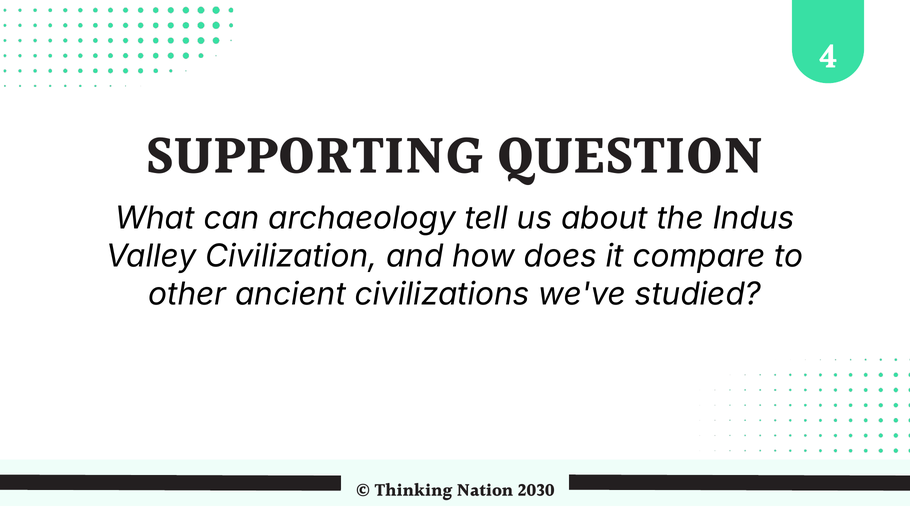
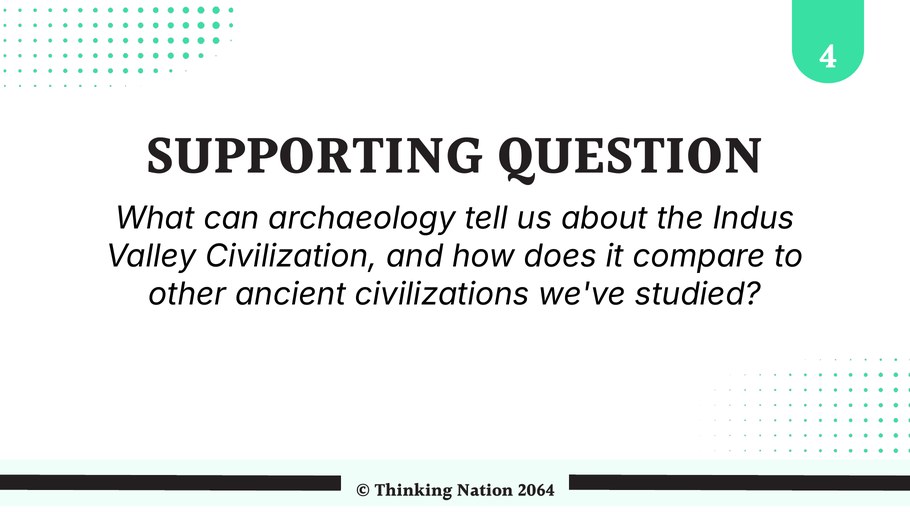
2030: 2030 -> 2064
